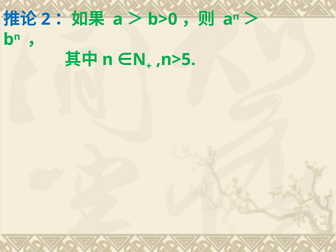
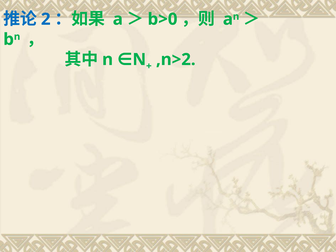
,n>5: ,n>5 -> ,n>2
